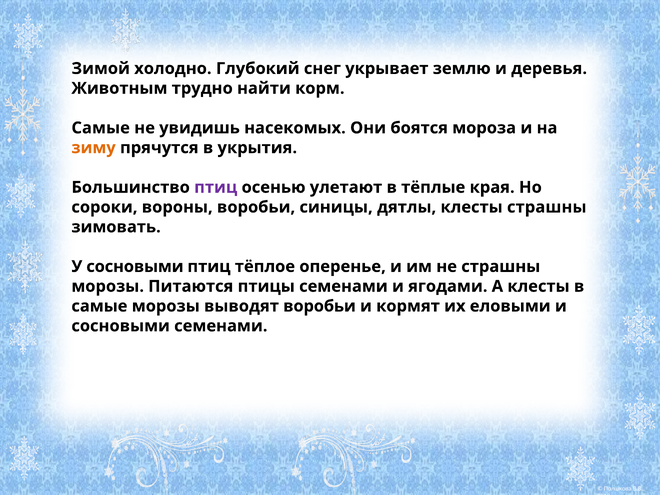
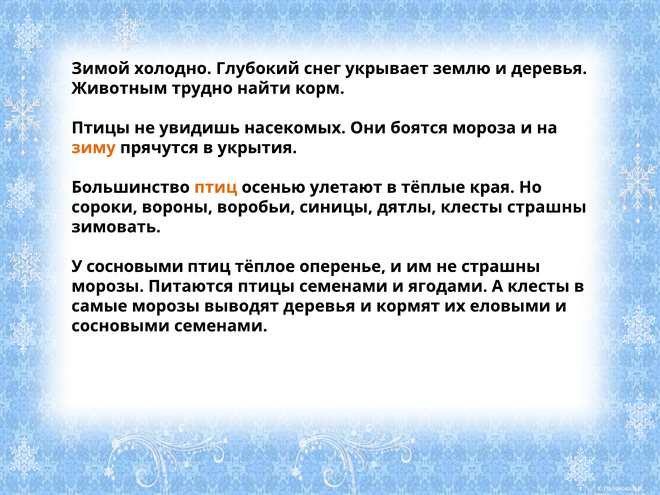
Самые at (101, 128): Самые -> Птицы
птиц at (216, 187) colour: purple -> orange
выводят воробьи: воробьи -> деревья
